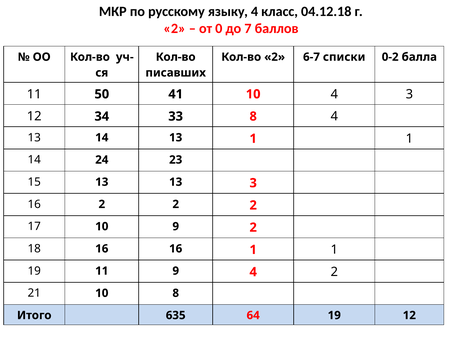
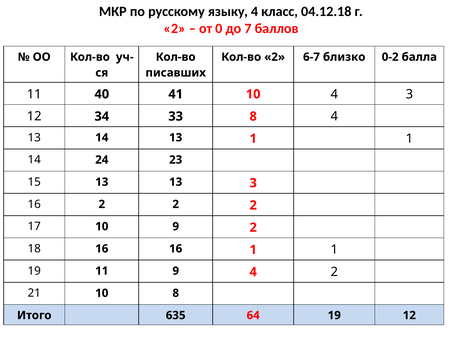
списки: списки -> близко
50: 50 -> 40
